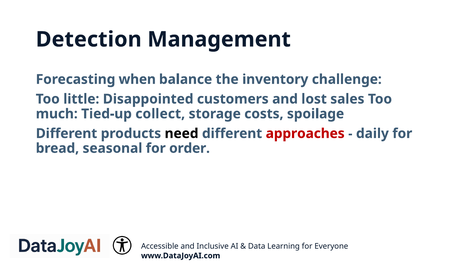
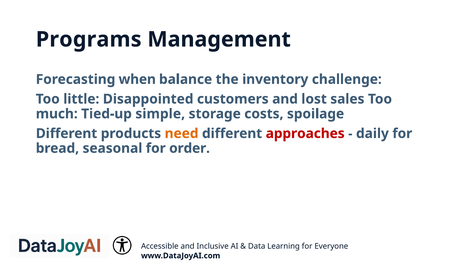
Detection: Detection -> Programs
collect: collect -> simple
need colour: black -> orange
